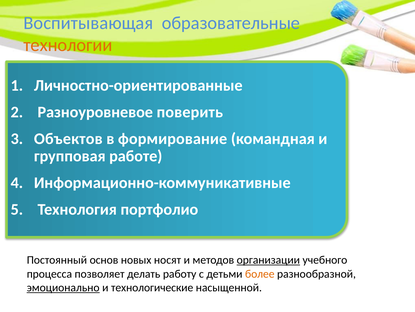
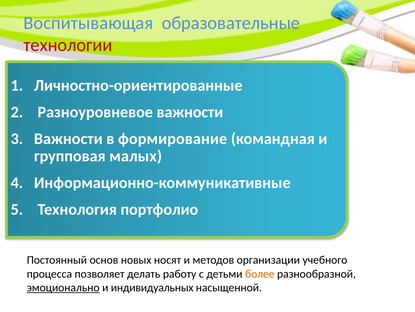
технологии colour: orange -> red
Разноуровневое поверить: поверить -> важности
Объектов at (68, 138): Объектов -> Важности
работе: работе -> малых
организации underline: present -> none
технологические: технологические -> индивидуальных
